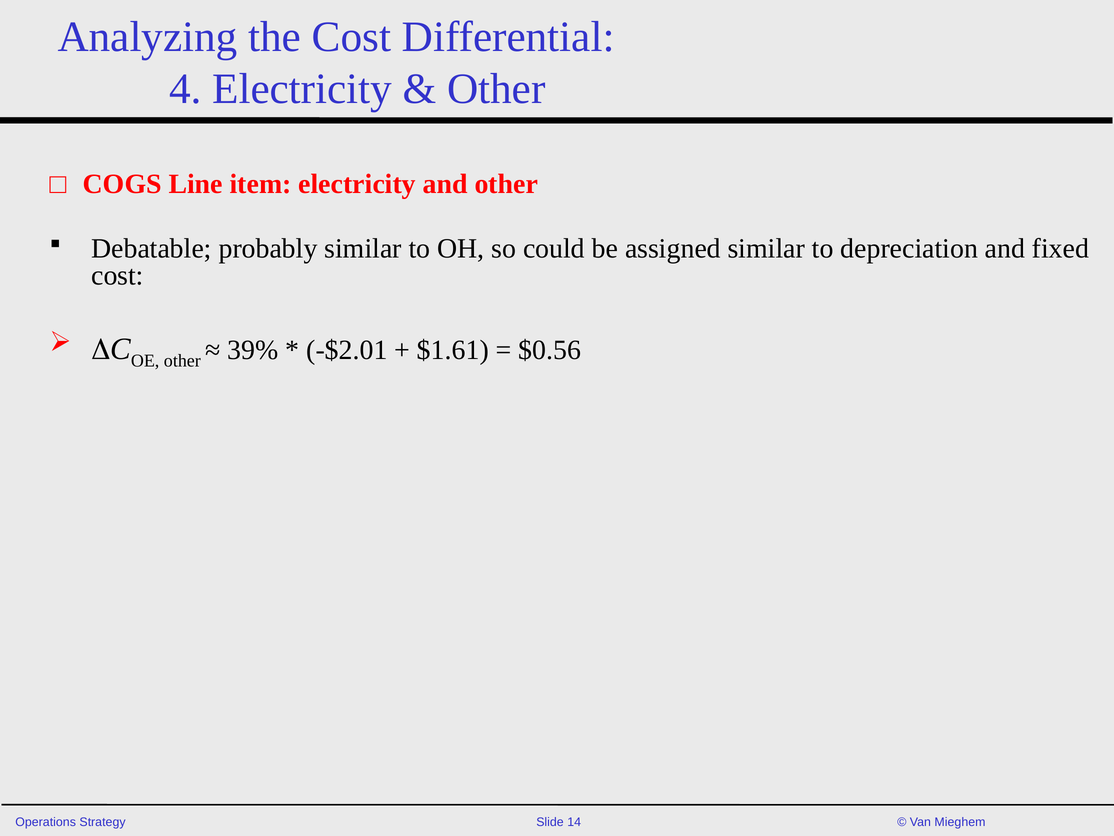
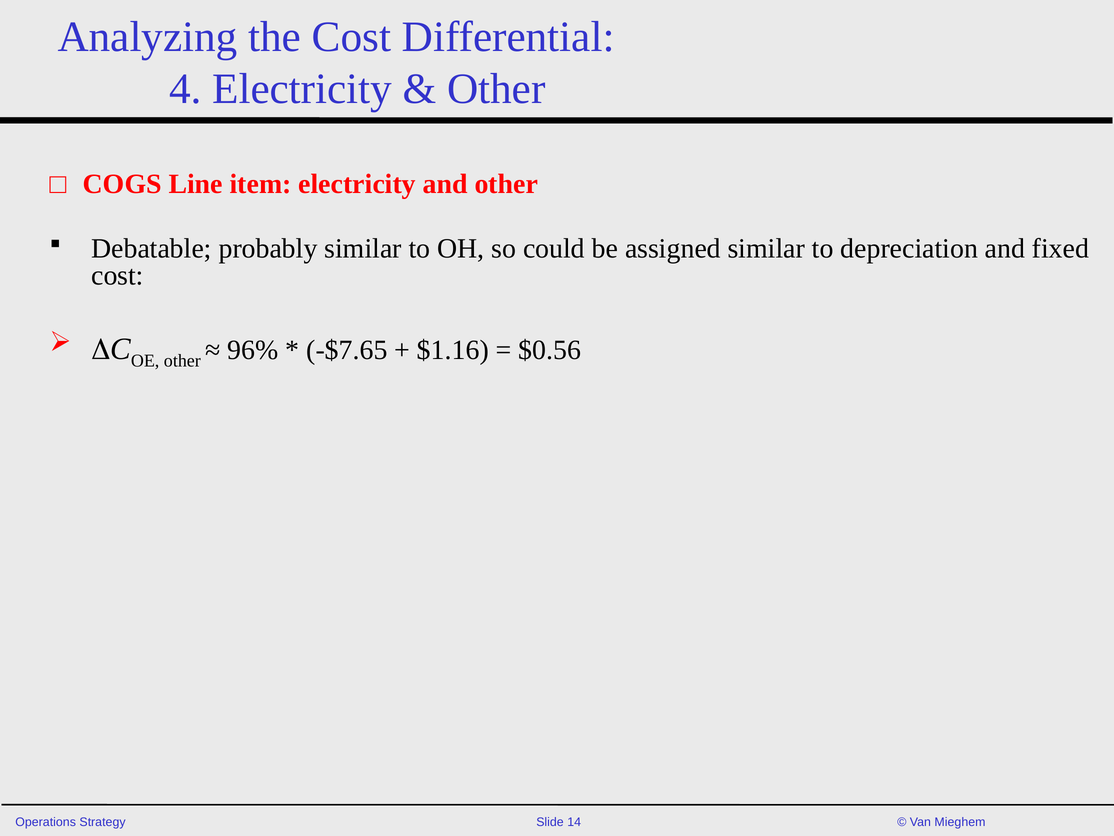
39%: 39% -> 96%
-$2.01: -$2.01 -> -$7.65
$1.61: $1.61 -> $1.16
